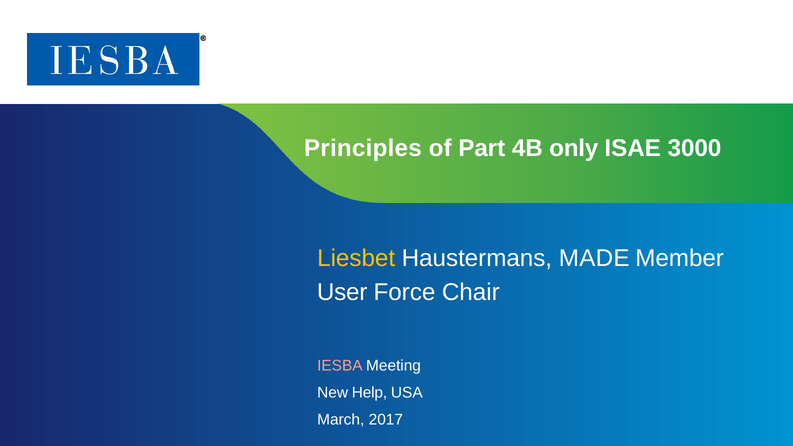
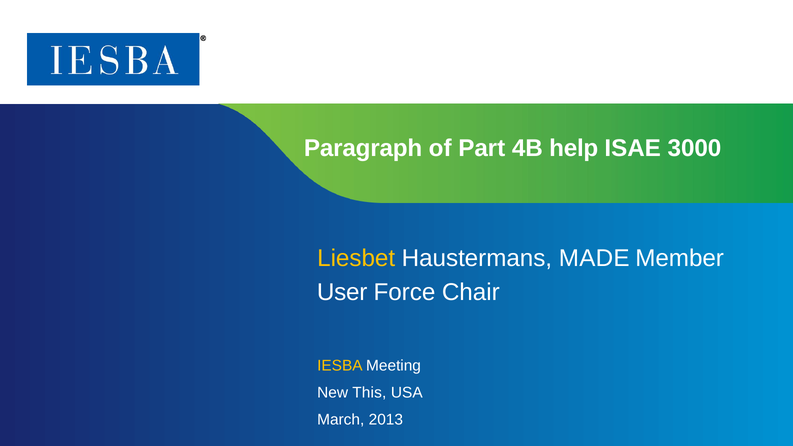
Principles: Principles -> Paragraph
only: only -> help
IESBA colour: pink -> yellow
Help: Help -> This
2017: 2017 -> 2013
